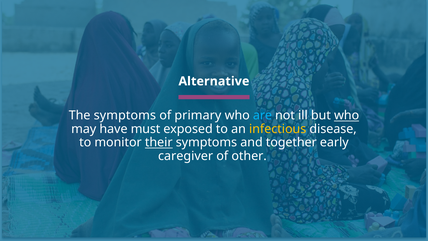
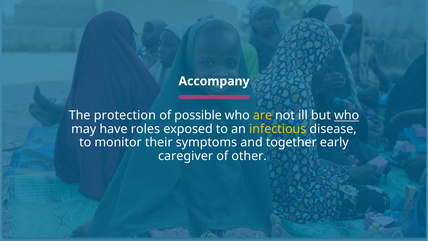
Alternative: Alternative -> Accompany
The symptoms: symptoms -> protection
primary: primary -> possible
are colour: light blue -> yellow
must: must -> roles
their underline: present -> none
